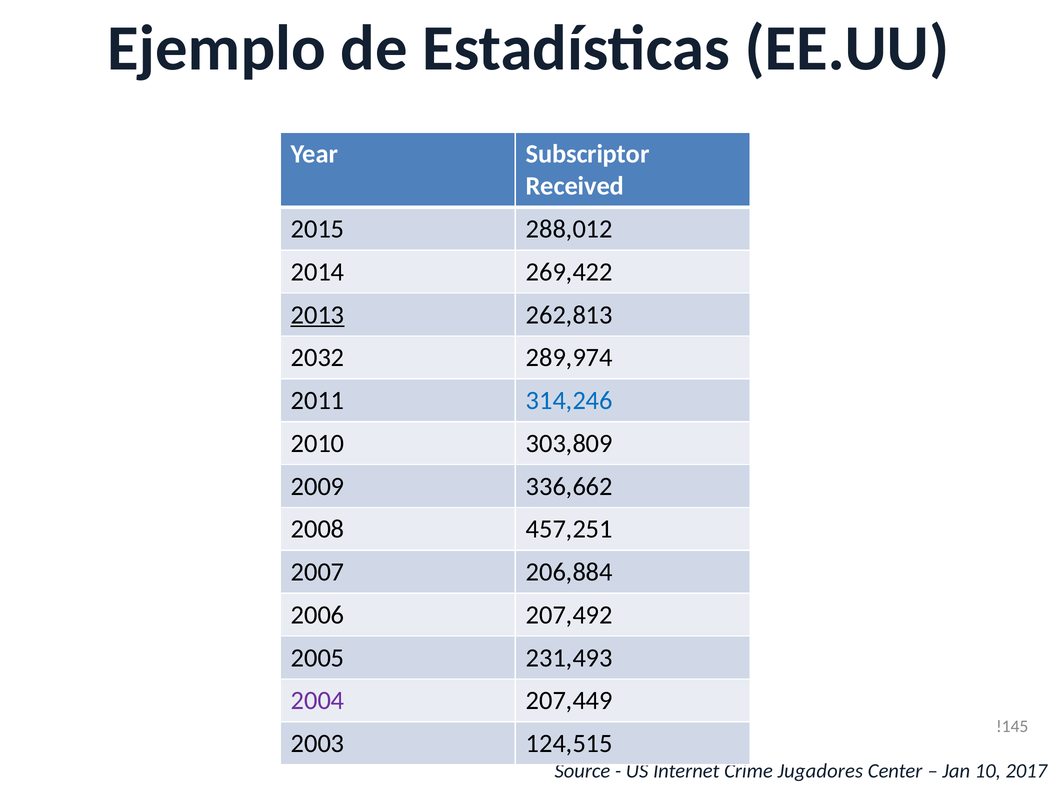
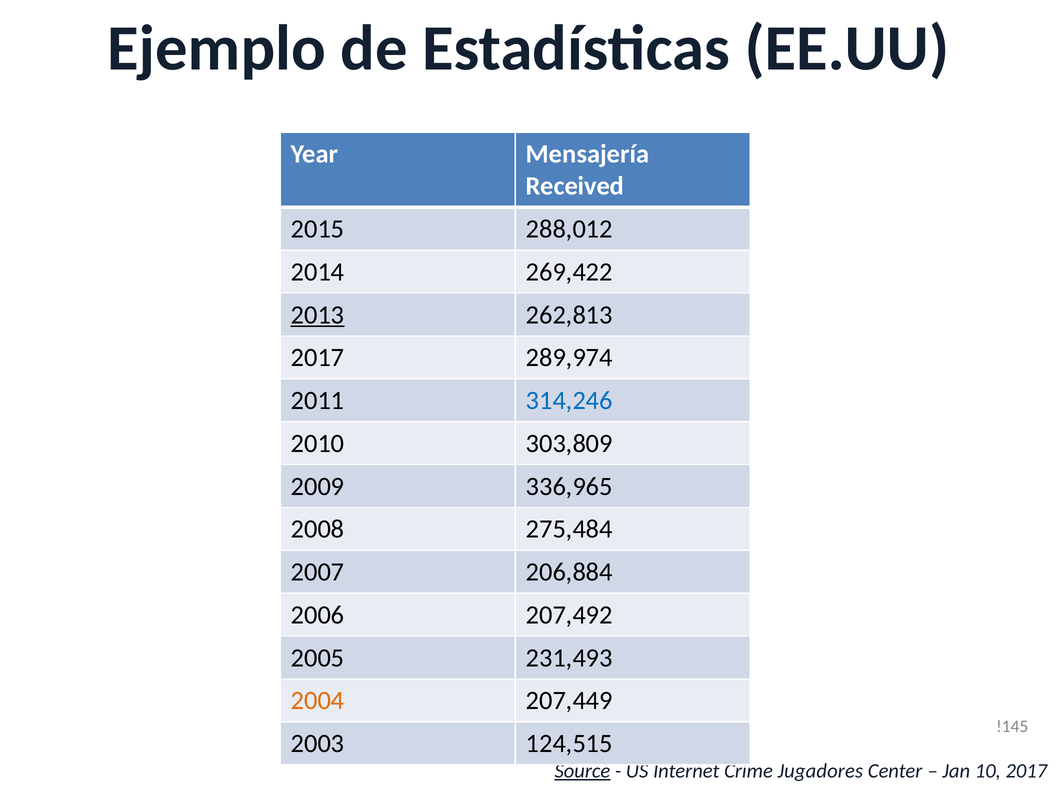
Subscriptor: Subscriptor -> Mensajería
2032 at (318, 358): 2032 -> 2017
336,662: 336,662 -> 336,965
457,251: 457,251 -> 275,484
2004 colour: purple -> orange
Source underline: none -> present
